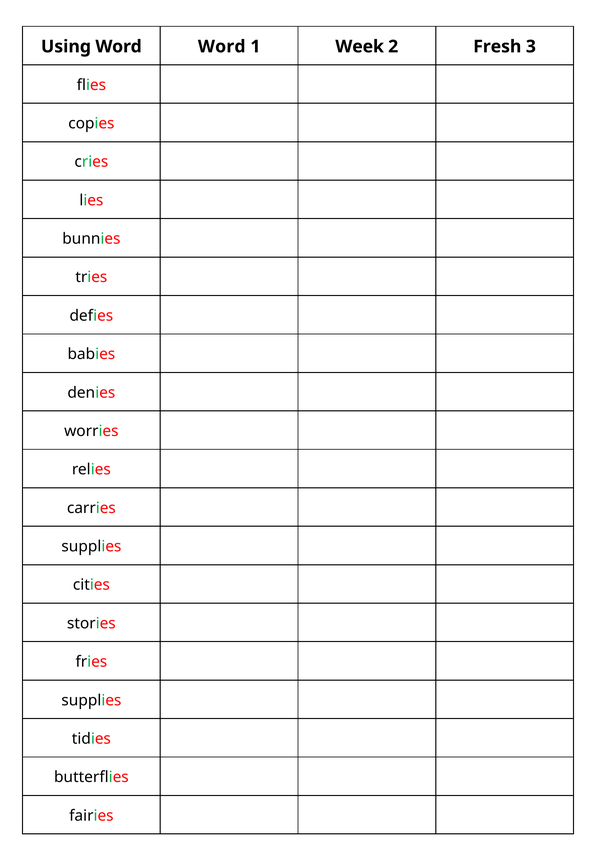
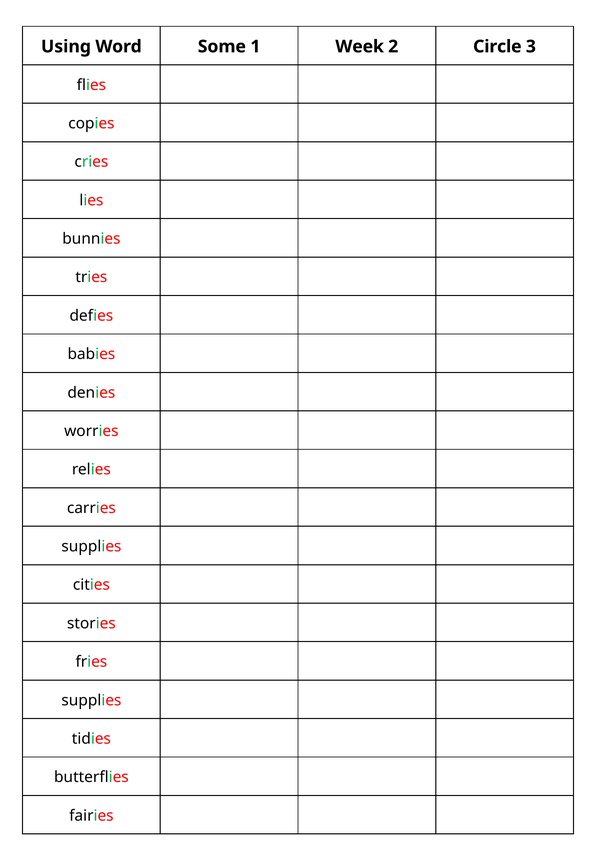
Word Word: Word -> Some
Fresh: Fresh -> Circle
